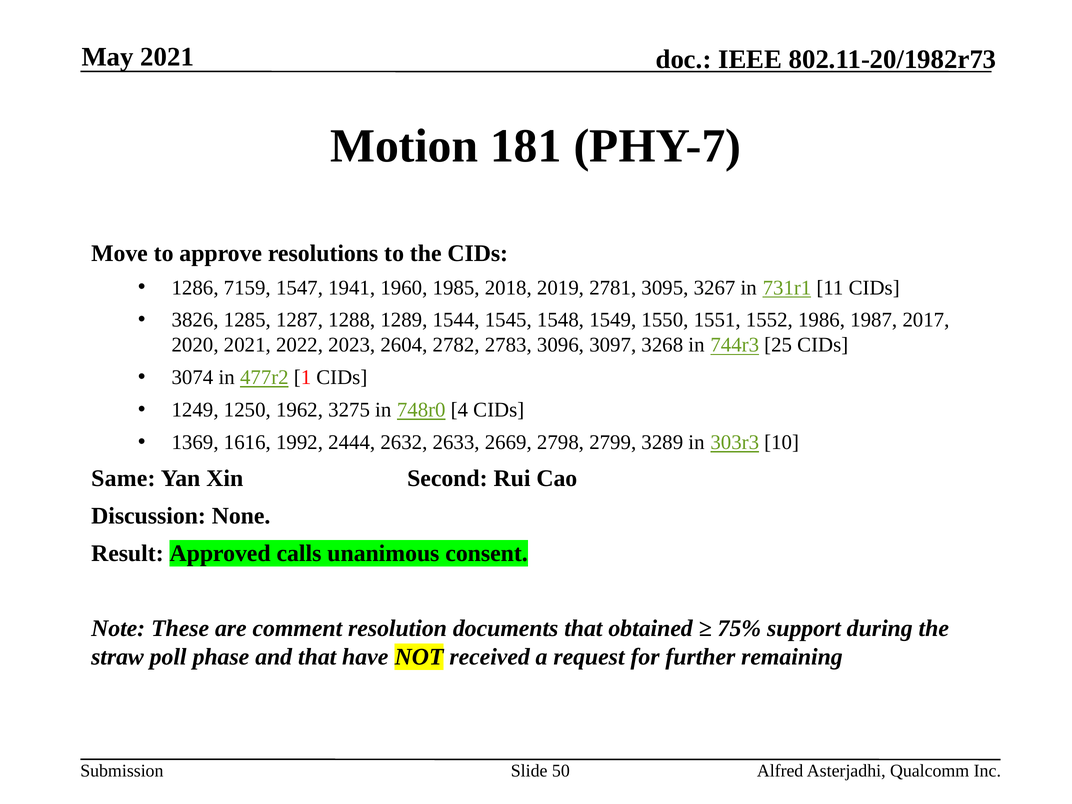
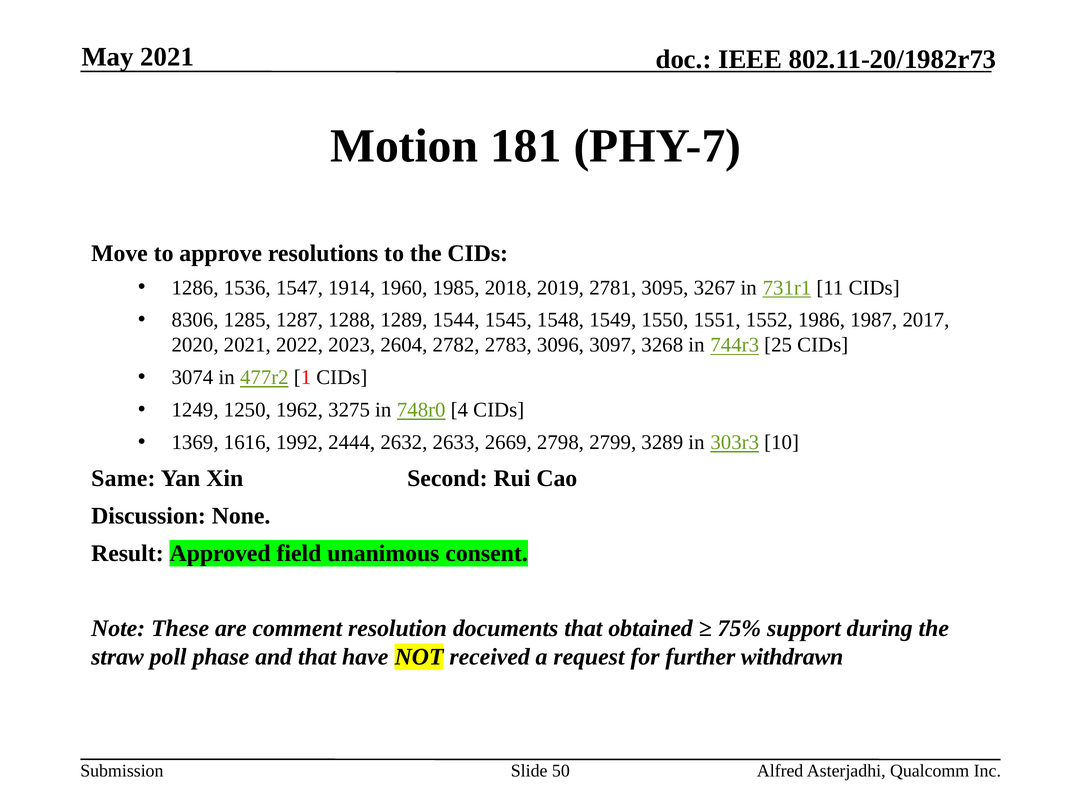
7159: 7159 -> 1536
1941: 1941 -> 1914
3826: 3826 -> 8306
calls: calls -> field
remaining: remaining -> withdrawn
